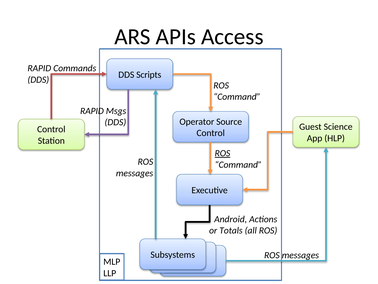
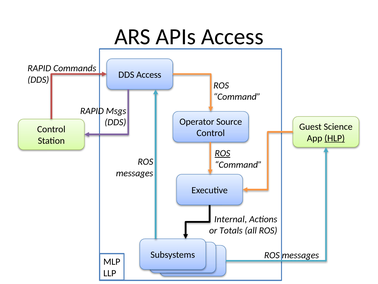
DDS Scripts: Scripts -> Access
HLP underline: none -> present
Android: Android -> Internal
